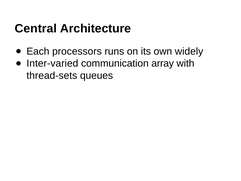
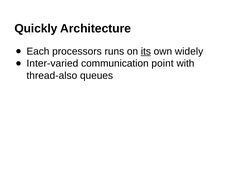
Central: Central -> Quickly
its underline: none -> present
array: array -> point
thread-sets: thread-sets -> thread-also
